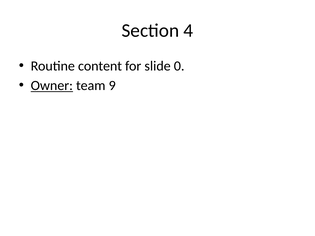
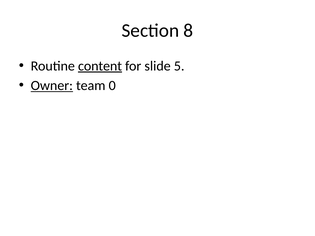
4: 4 -> 8
content underline: none -> present
0: 0 -> 5
9: 9 -> 0
